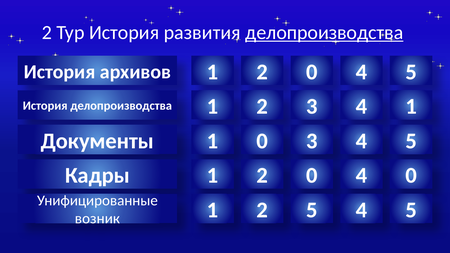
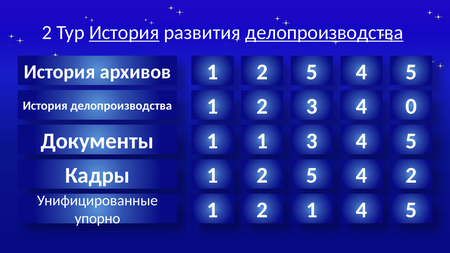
История at (124, 33) underline: none -> present
0 at (312, 72): 0 -> 5
4 1: 1 -> 0
1 0: 0 -> 1
0 at (312, 176): 0 -> 5
4 0: 0 -> 2
1 2 5: 5 -> 1
возник: возник -> упорно
